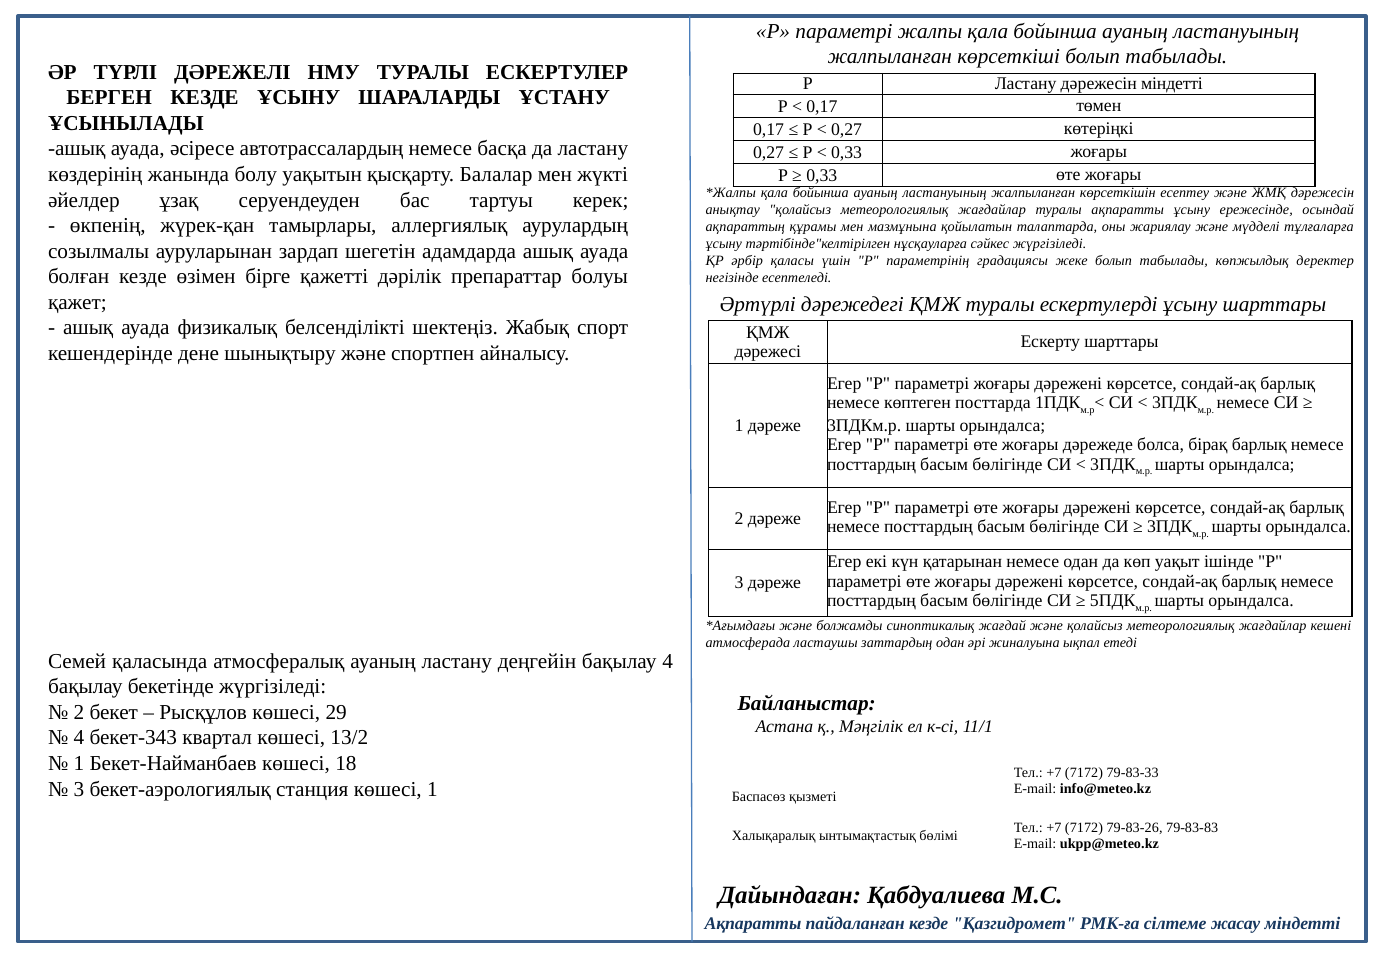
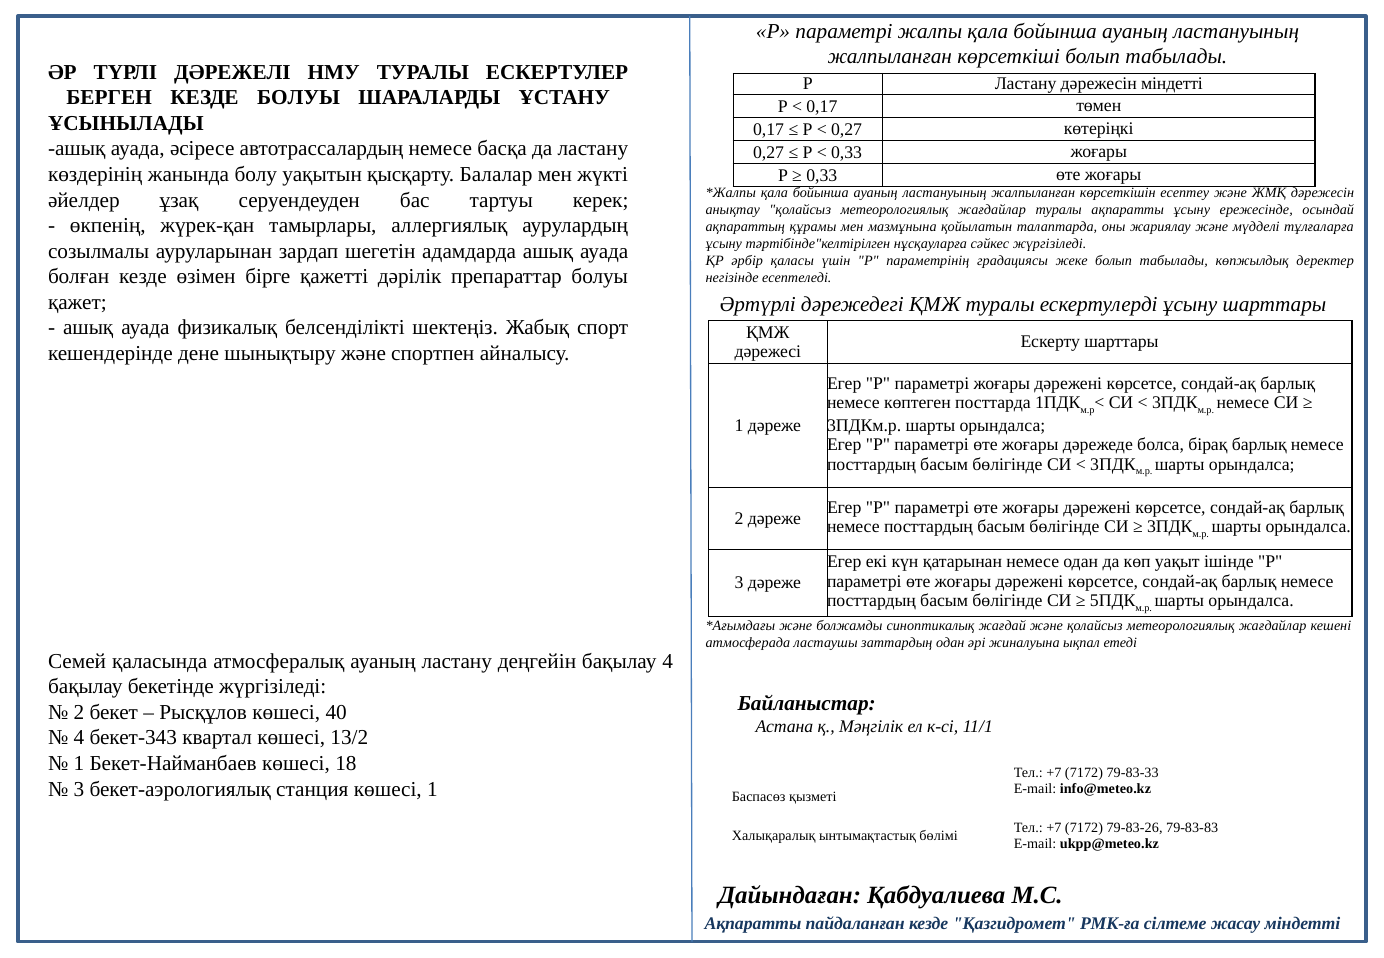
КЕЗДЕ ҰСЫНУ: ҰСЫНУ -> БОЛУЫ
29: 29 -> 40
